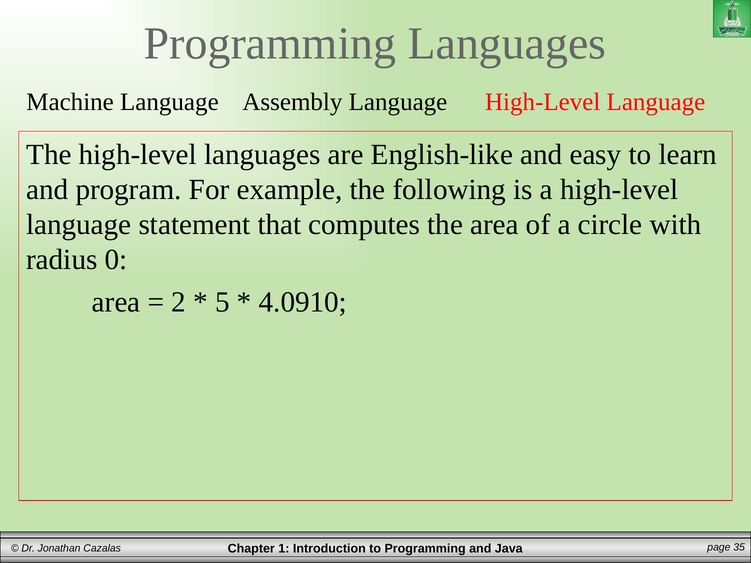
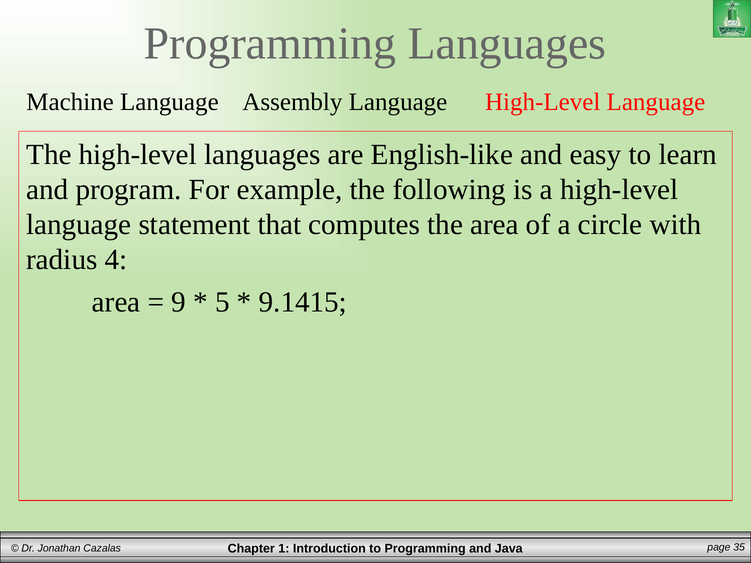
0: 0 -> 4
2: 2 -> 9
4.0910: 4.0910 -> 9.1415
